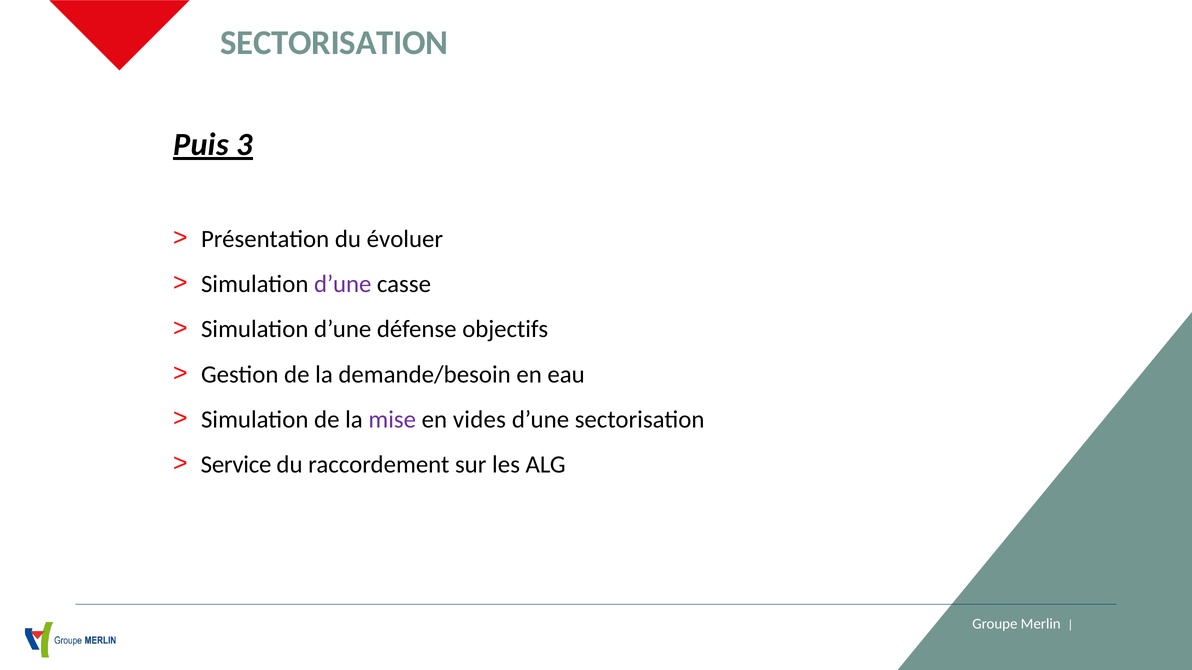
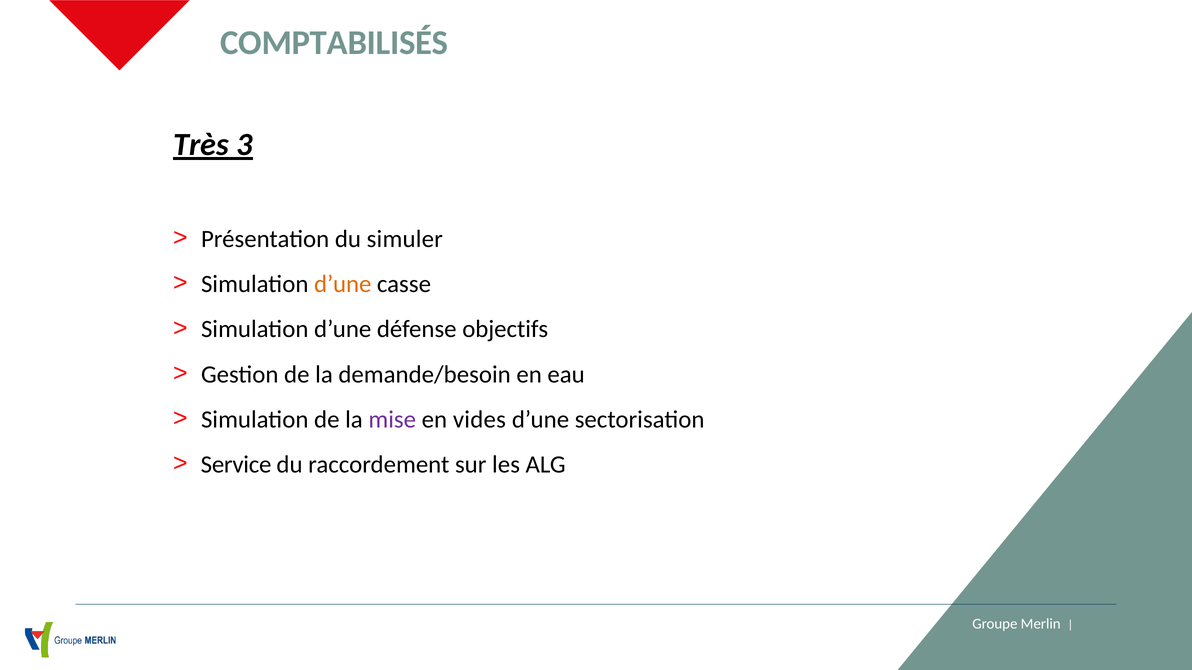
SECTORISATION at (334, 43): SECTORISATION -> COMPTABILISÉS
Puis: Puis -> Très
évoluer: évoluer -> simuler
d’une at (343, 284) colour: purple -> orange
